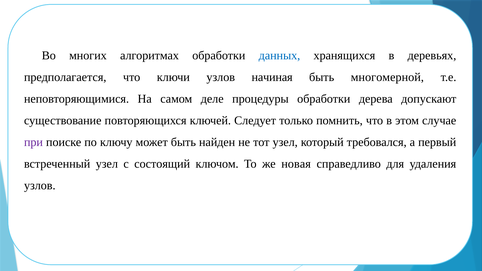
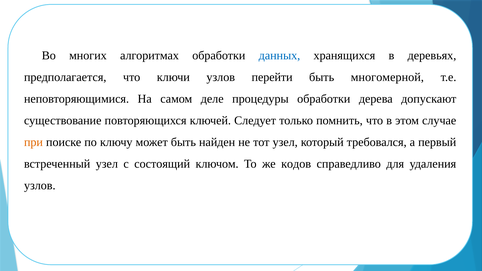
начиная: начиная -> перейти
при colour: purple -> orange
новая: новая -> кодов
